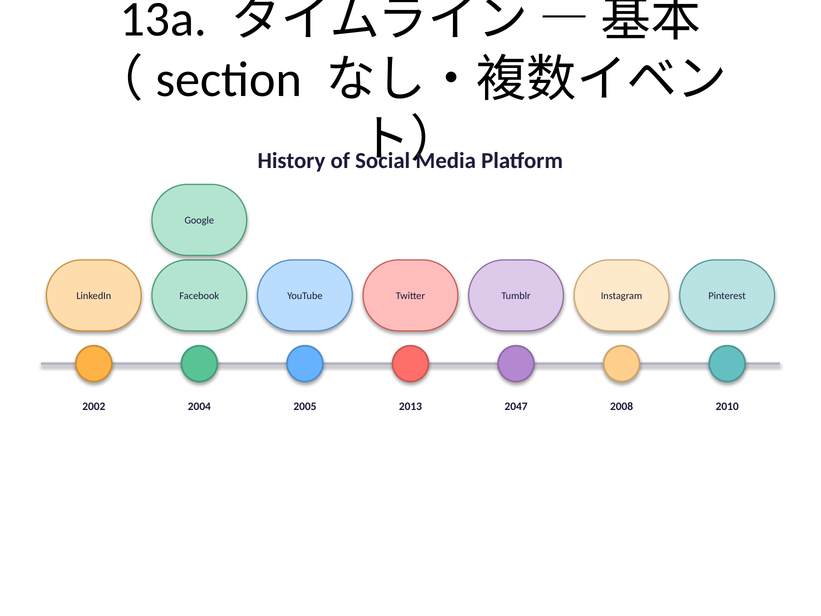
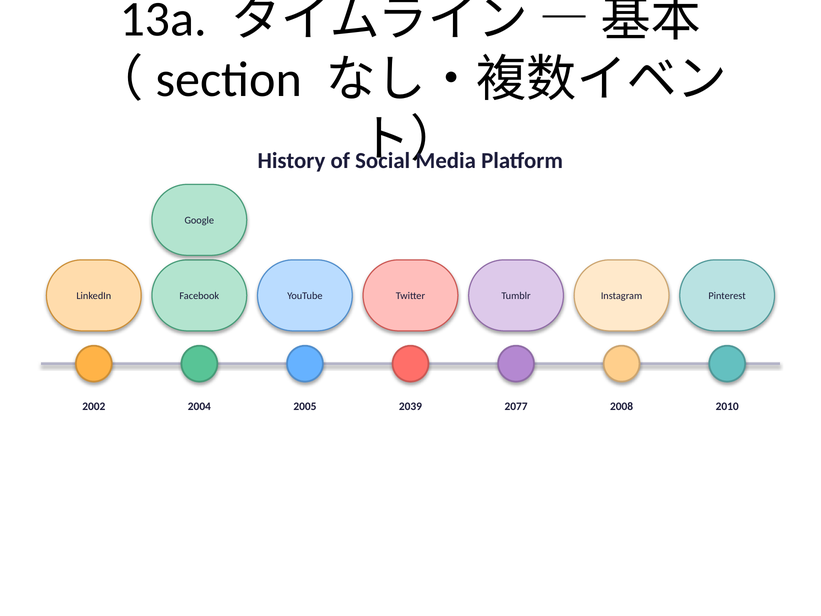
2013: 2013 -> 2039
2047: 2047 -> 2077
